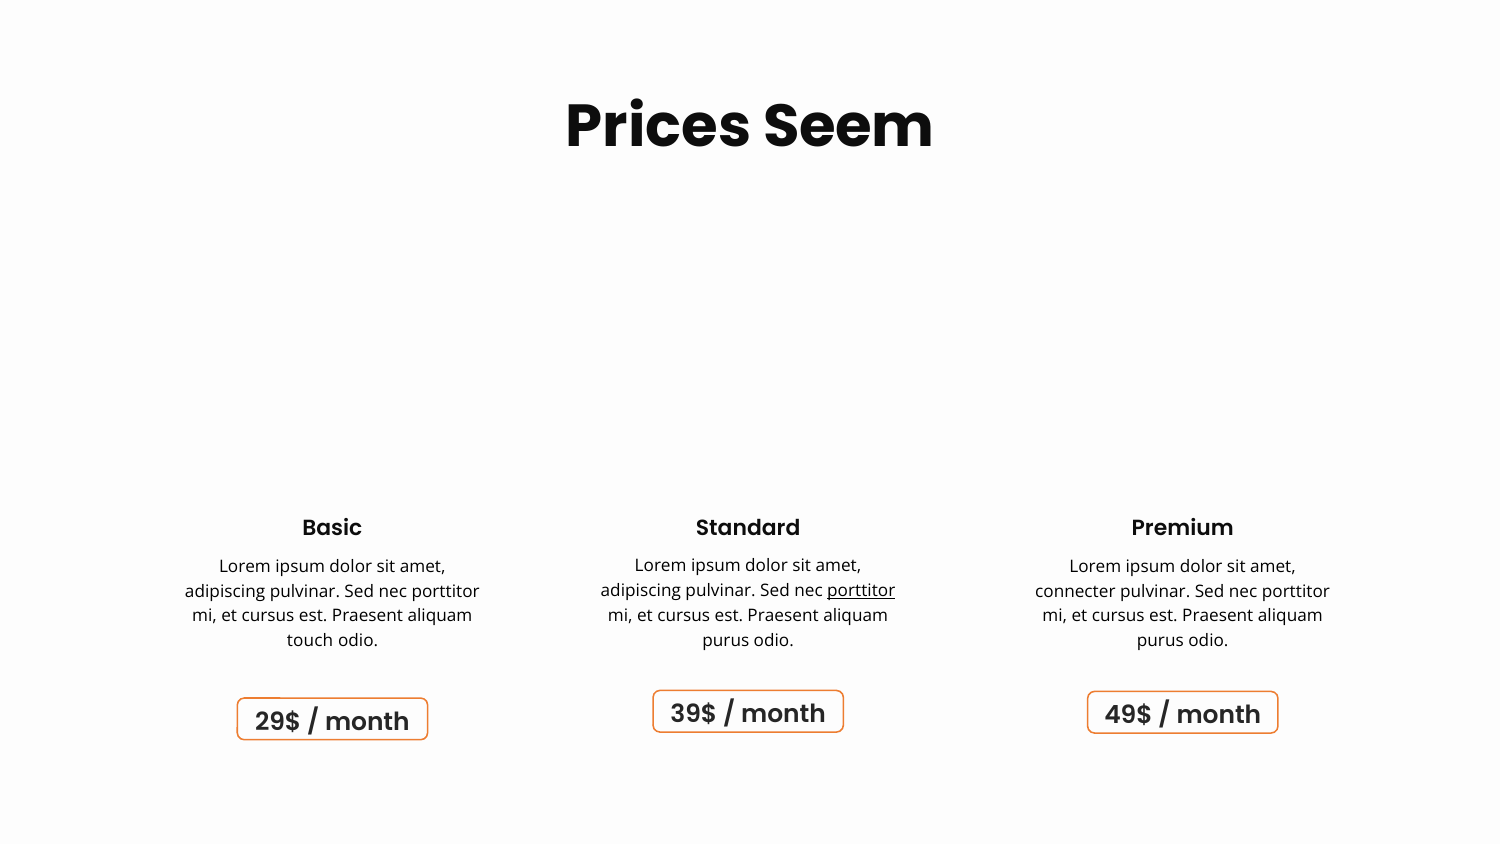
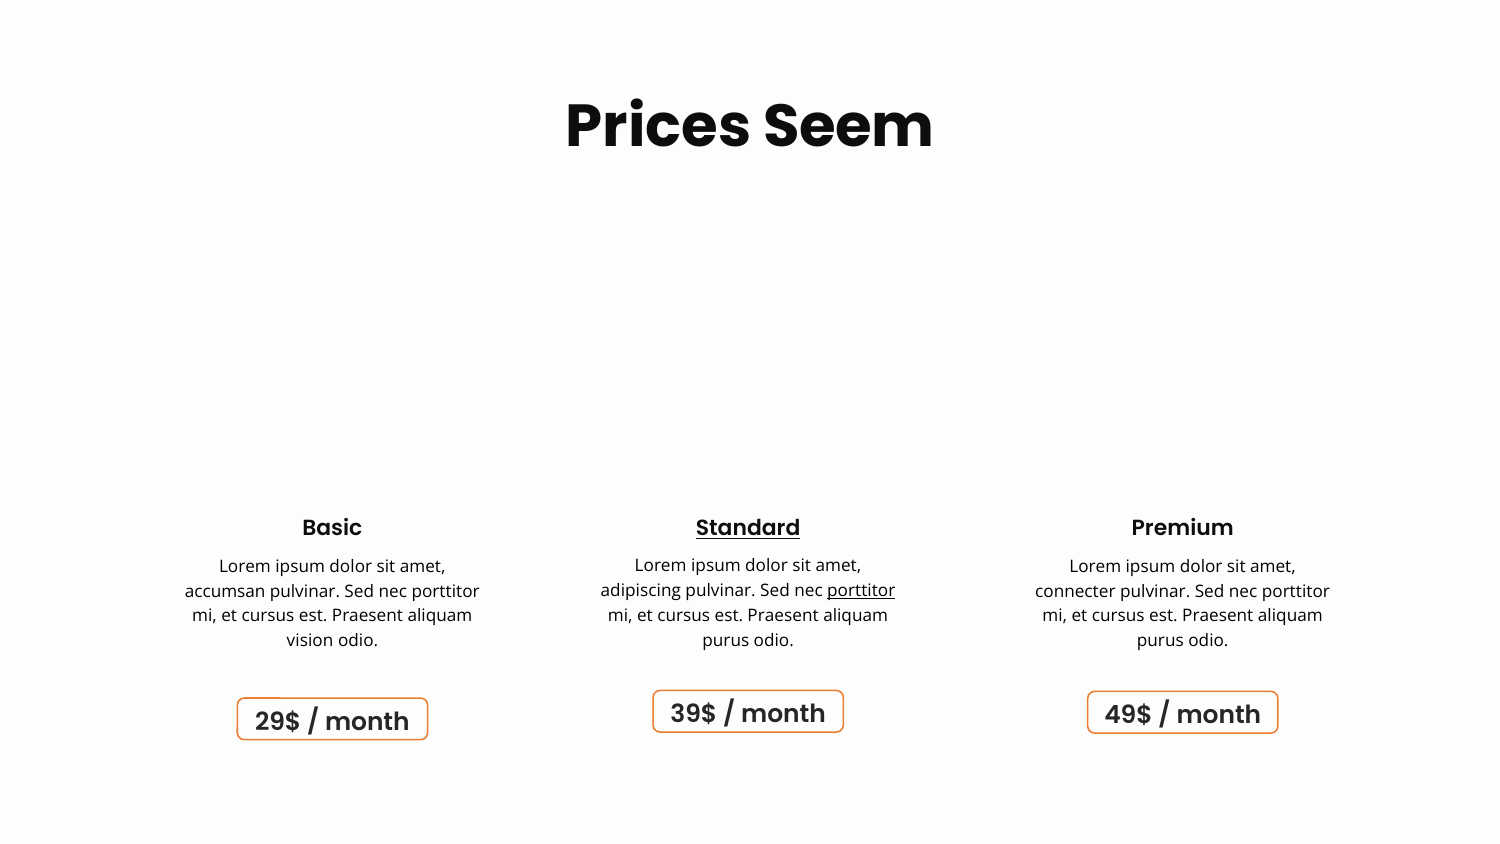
Standard underline: none -> present
adipiscing at (225, 591): adipiscing -> accumsan
touch: touch -> vision
